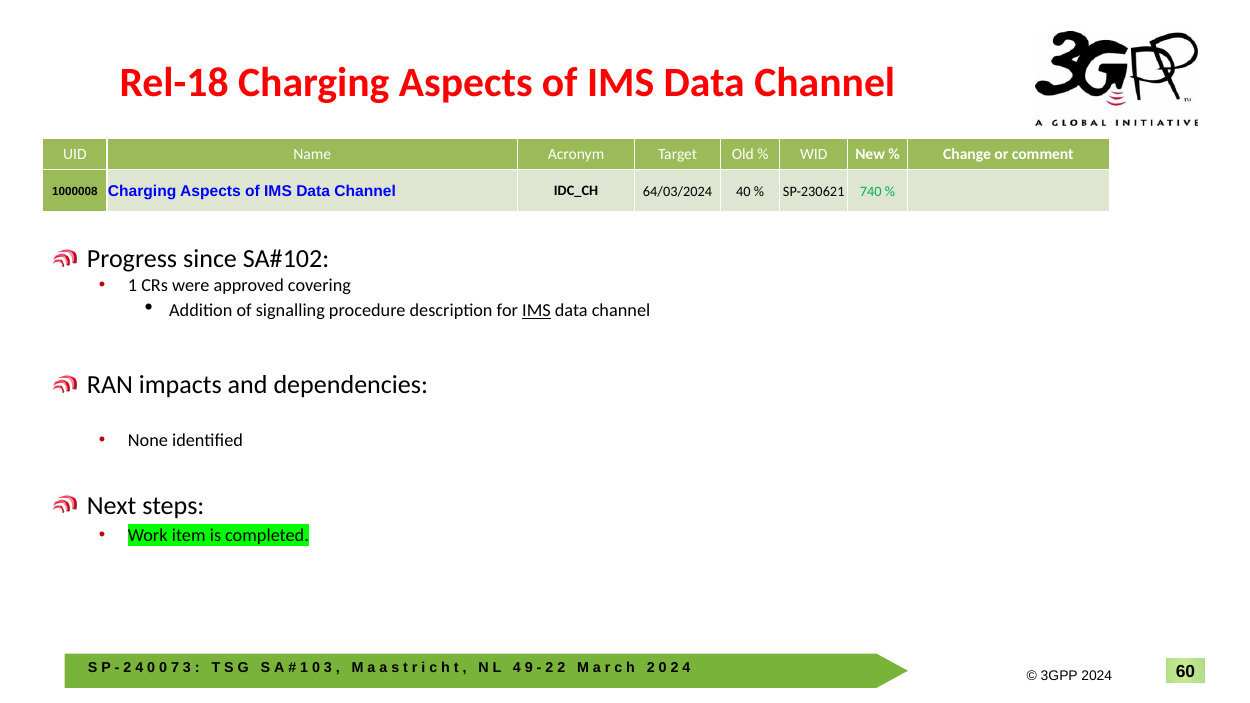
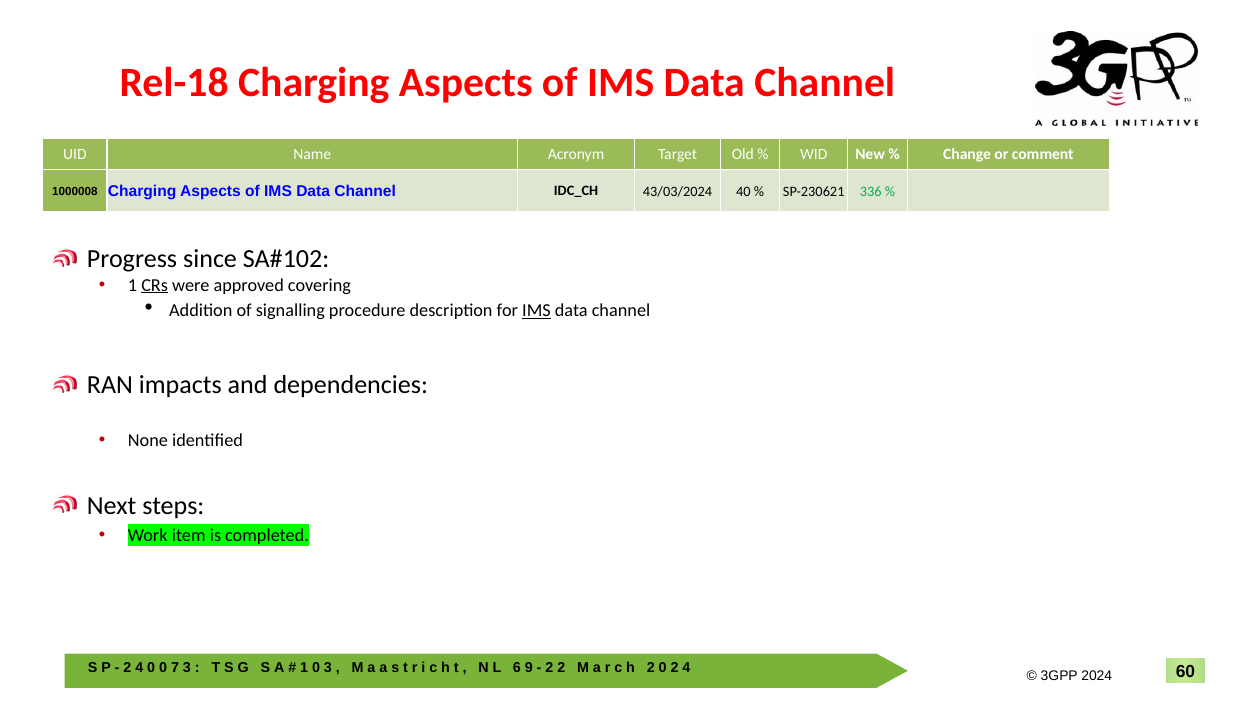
64/03/2024: 64/03/2024 -> 43/03/2024
740: 740 -> 336
CRs underline: none -> present
4 at (517, 668): 4 -> 6
